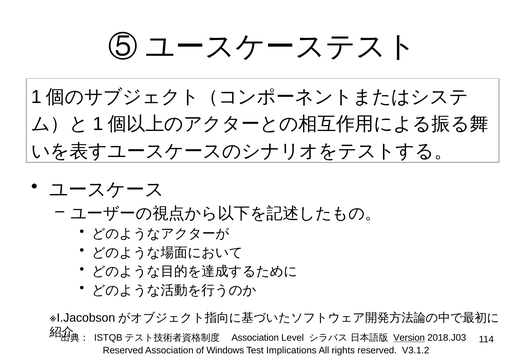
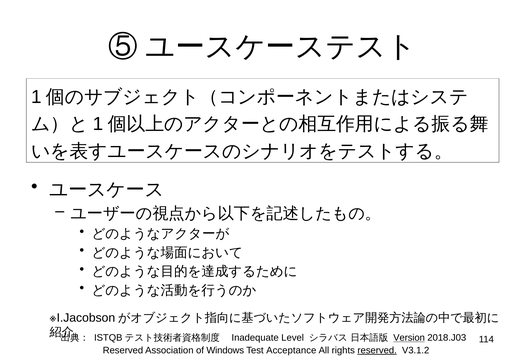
Association at (255, 338): Association -> Inadequate
Implications: Implications -> Acceptance
reserved at (377, 351) underline: none -> present
